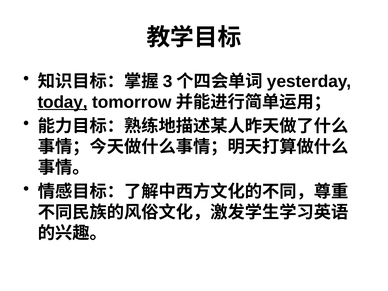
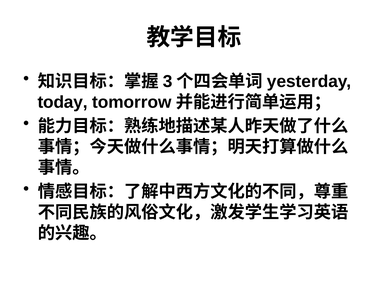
today underline: present -> none
